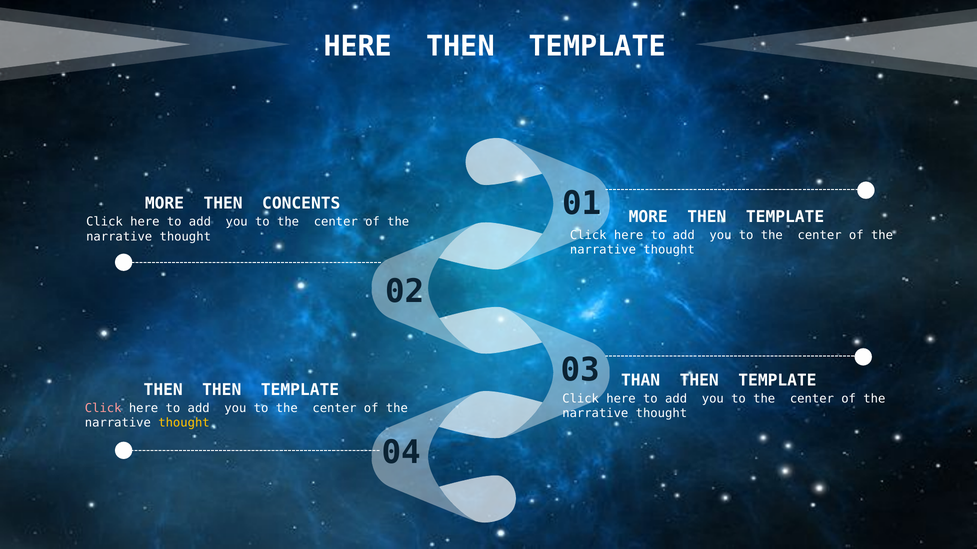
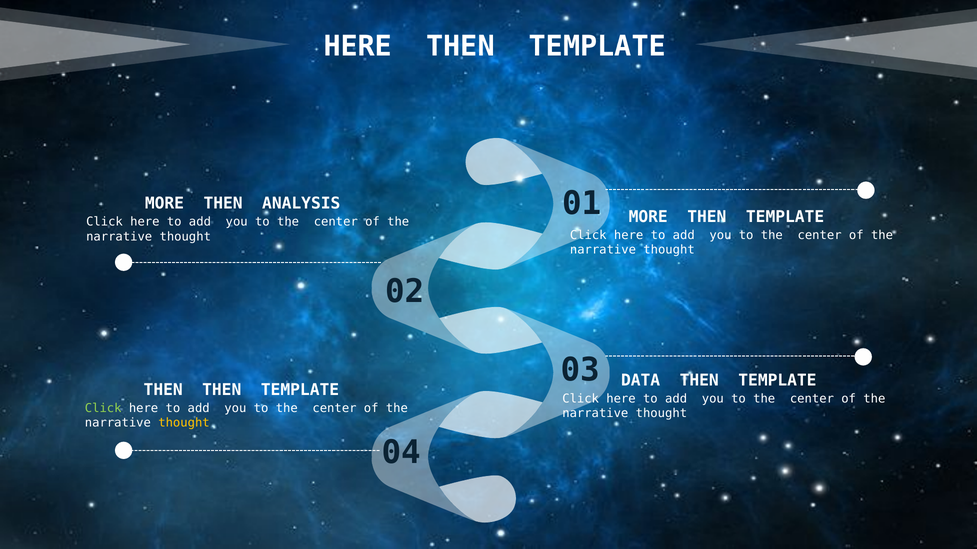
CONCENTS: CONCENTS -> ANALYSIS
THAN: THAN -> DATA
Click at (103, 409) colour: pink -> light green
